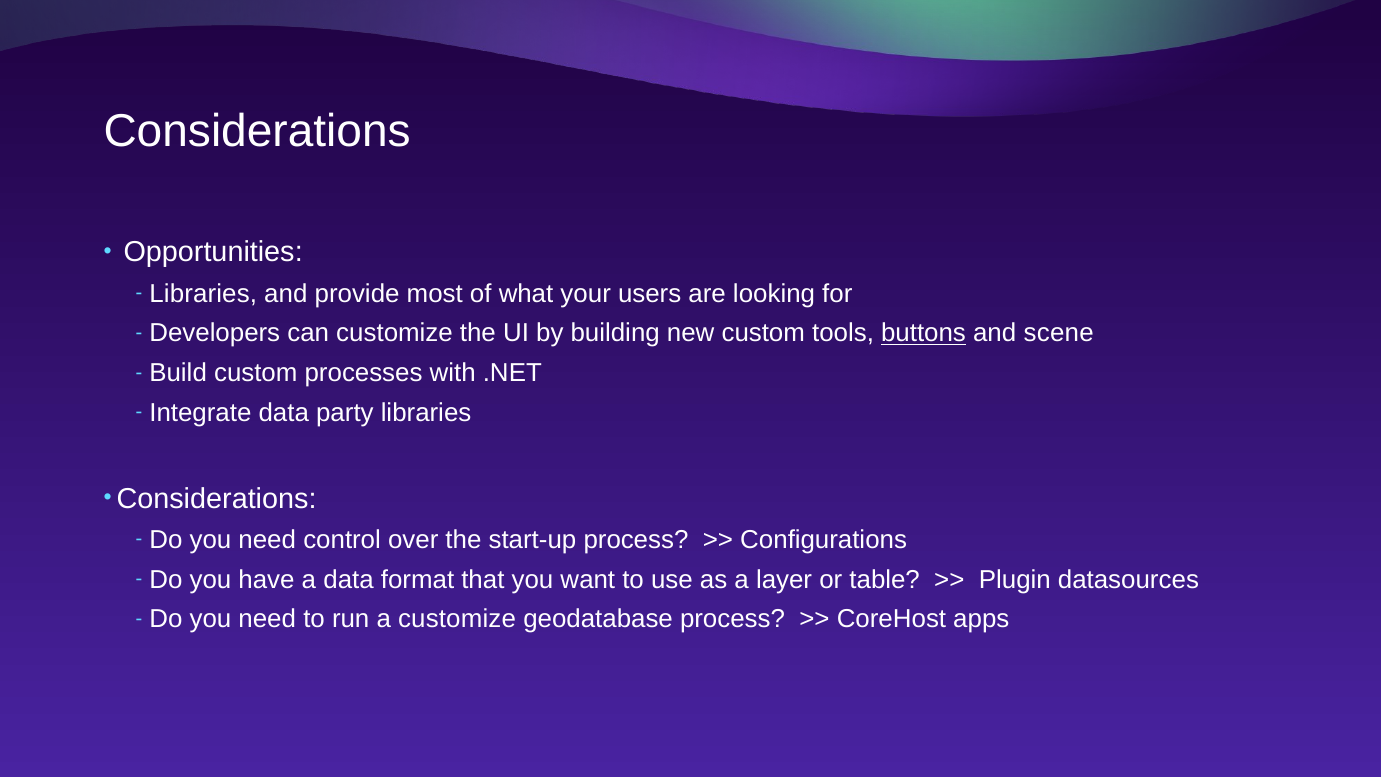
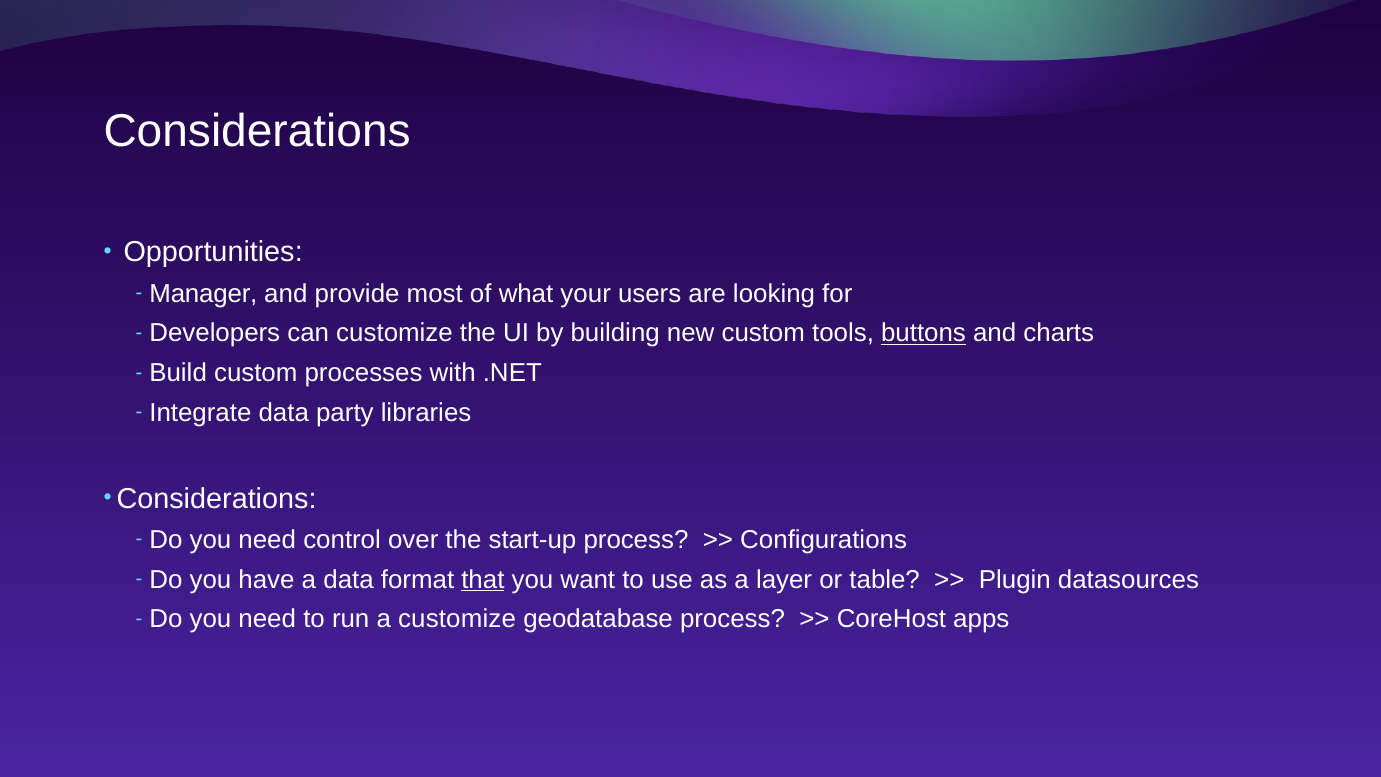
Libraries at (203, 294): Libraries -> Manager
scene: scene -> charts
that underline: none -> present
